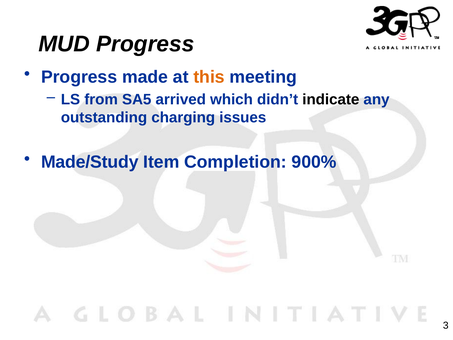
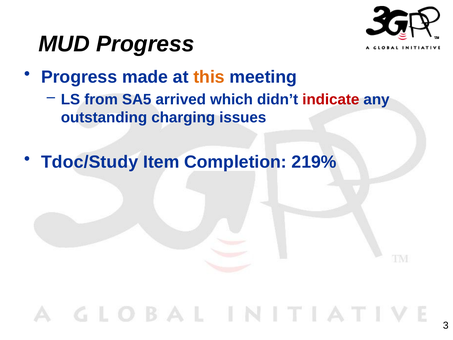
indicate colour: black -> red
Made/Study: Made/Study -> Tdoc/Study
900%: 900% -> 219%
